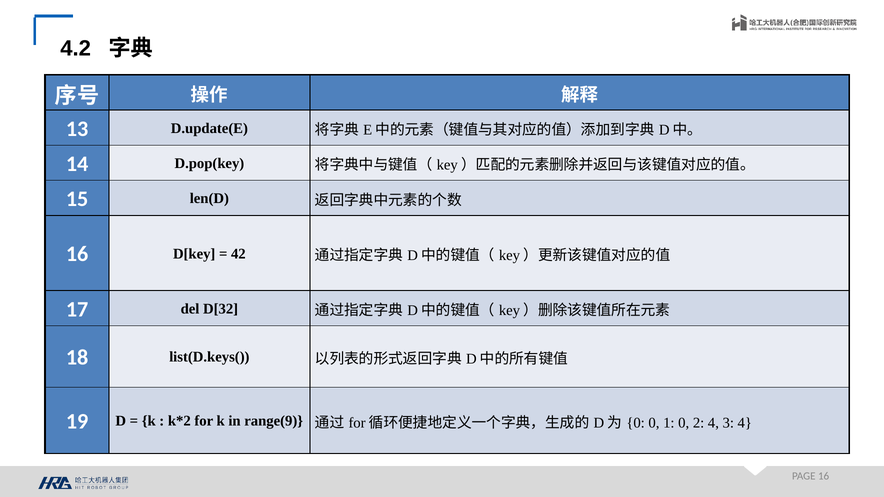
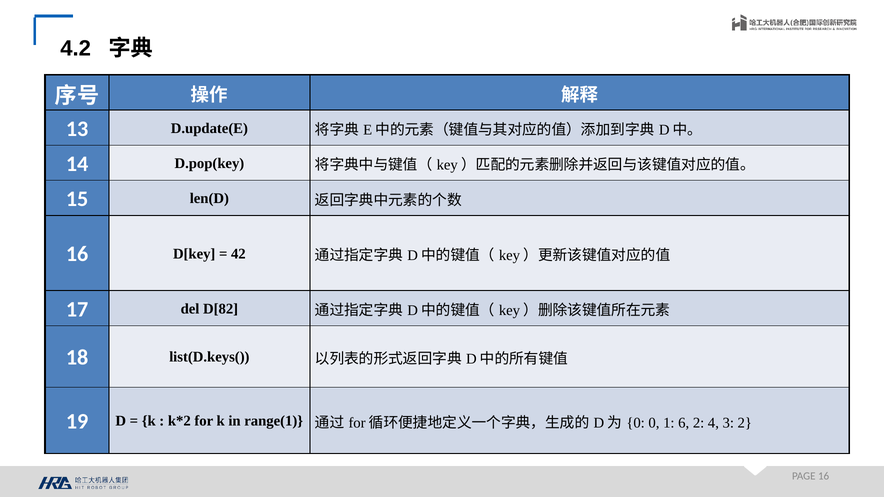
D[32: D[32 -> D[82
range(9: range(9 -> range(1
1 0: 0 -> 6
3 4: 4 -> 2
